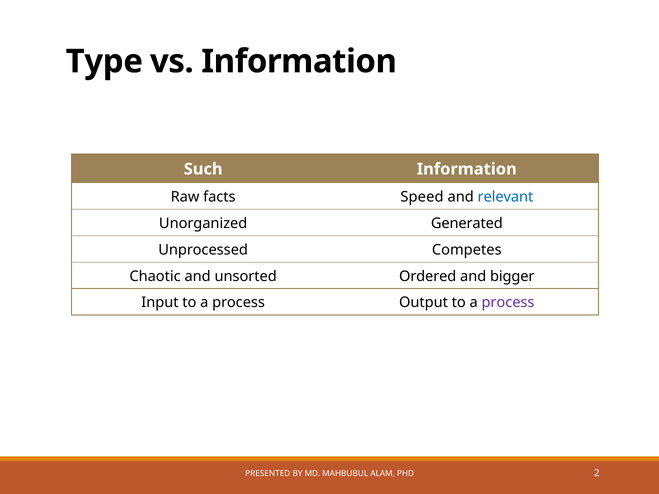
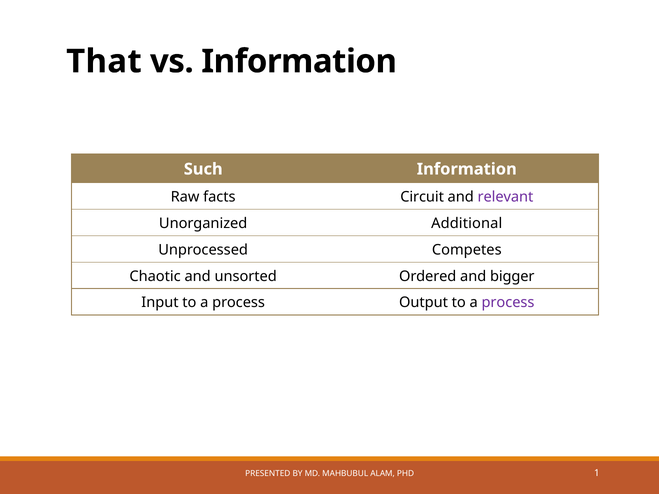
Type: Type -> That
Speed: Speed -> Circuit
relevant colour: blue -> purple
Generated: Generated -> Additional
2: 2 -> 1
